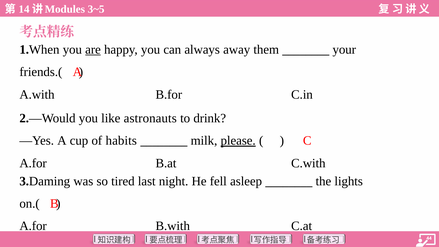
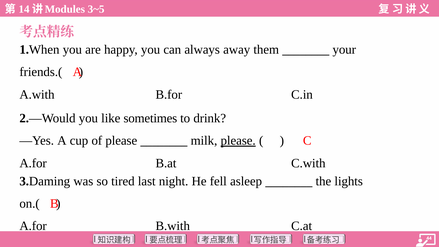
are underline: present -> none
astronauts: astronauts -> sometimes
of habits: habits -> please
